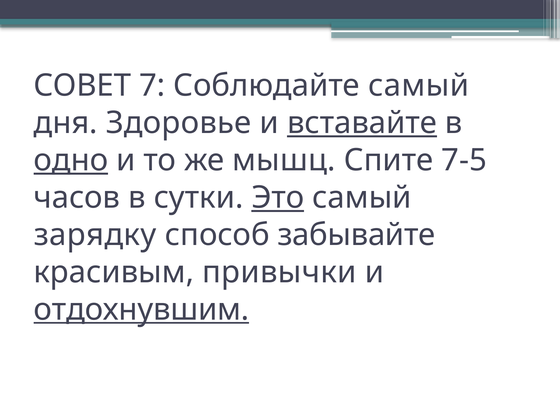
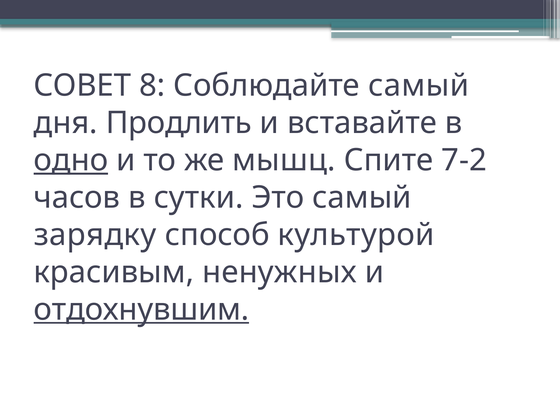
7: 7 -> 8
Здоровье: Здоровье -> Продлить
вставайте underline: present -> none
7-5: 7-5 -> 7-2
Это underline: present -> none
забывайте: забывайте -> культурой
привычки: привычки -> ненужных
